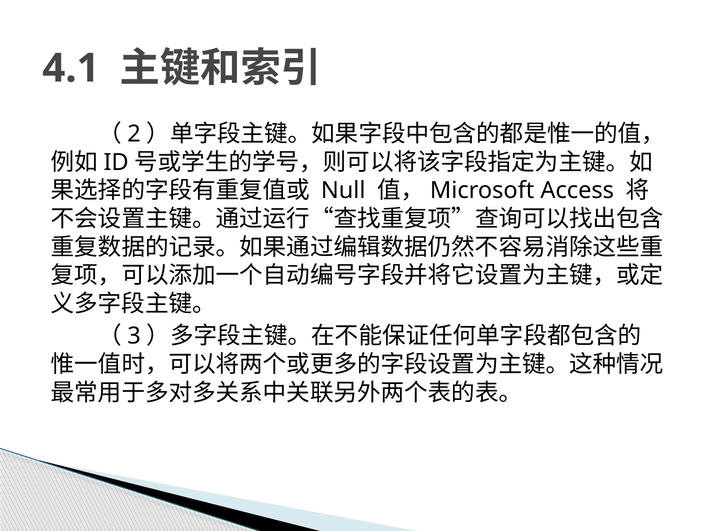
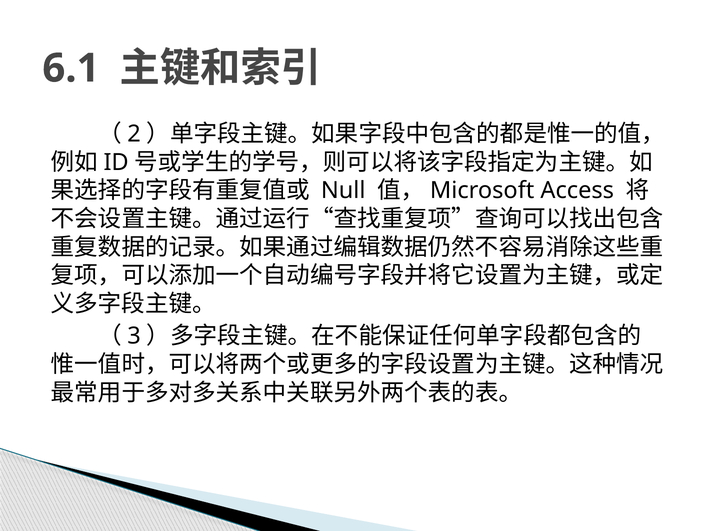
4.1: 4.1 -> 6.1
